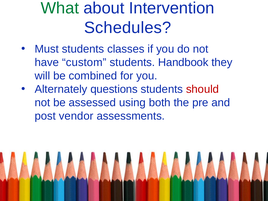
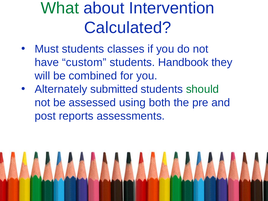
Schedules: Schedules -> Calculated
questions: questions -> submitted
should colour: red -> green
vendor: vendor -> reports
